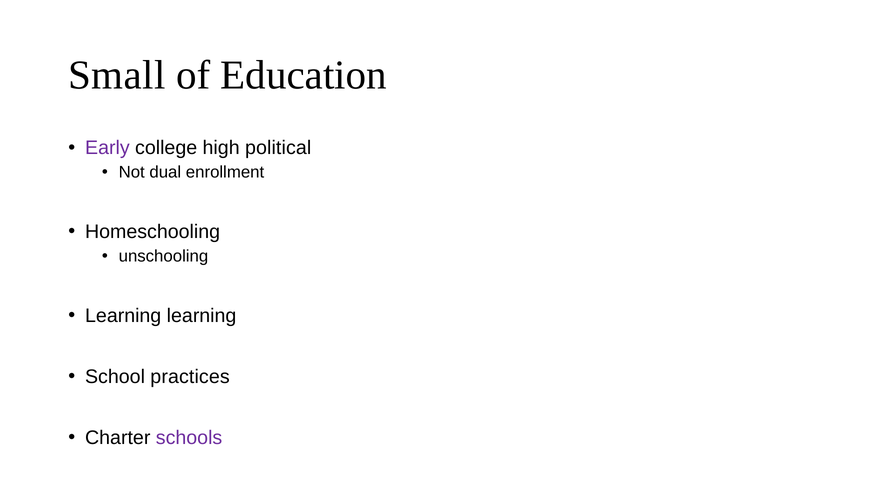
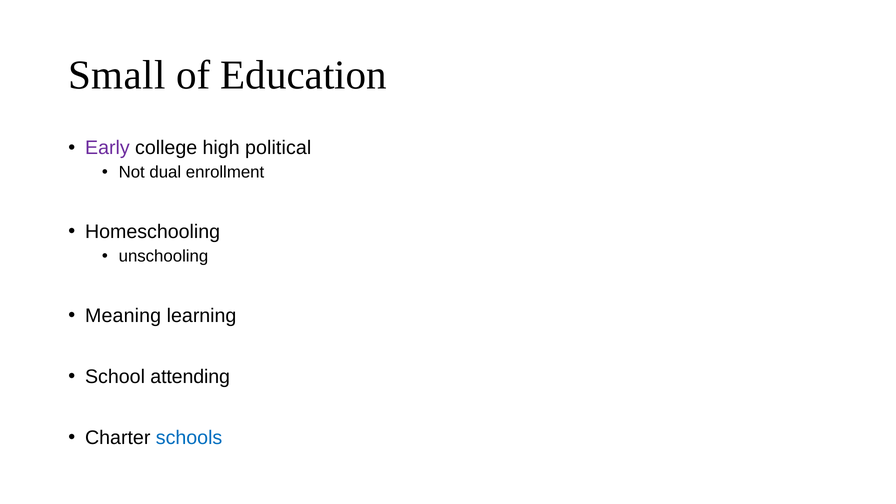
Learning at (123, 316): Learning -> Meaning
practices: practices -> attending
schools colour: purple -> blue
